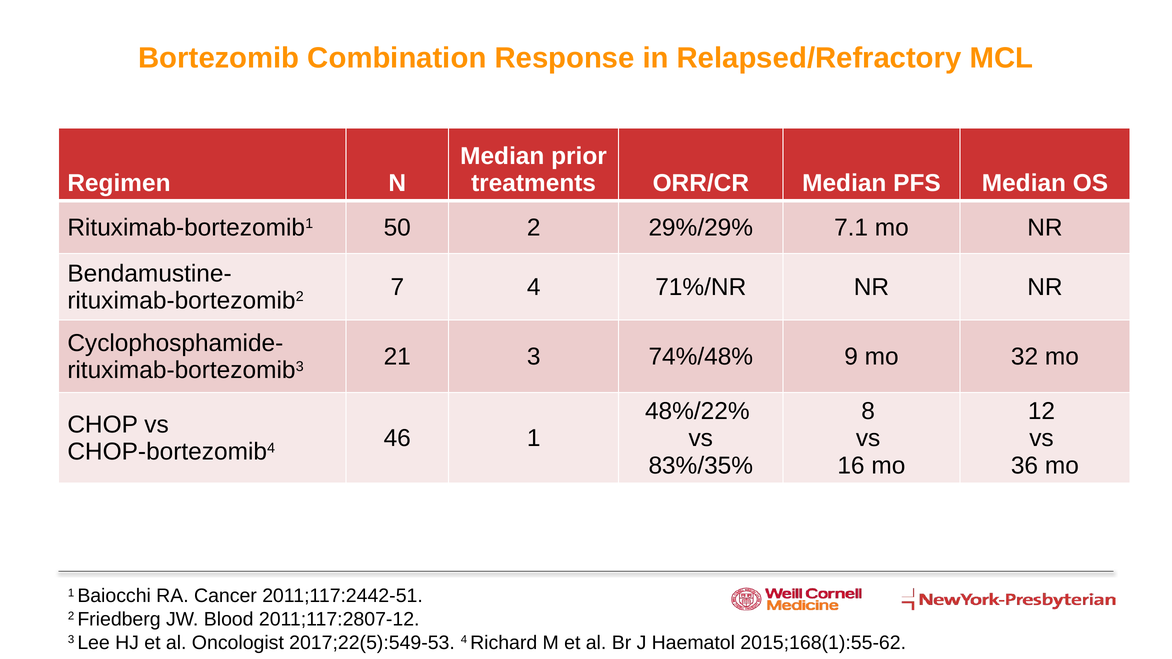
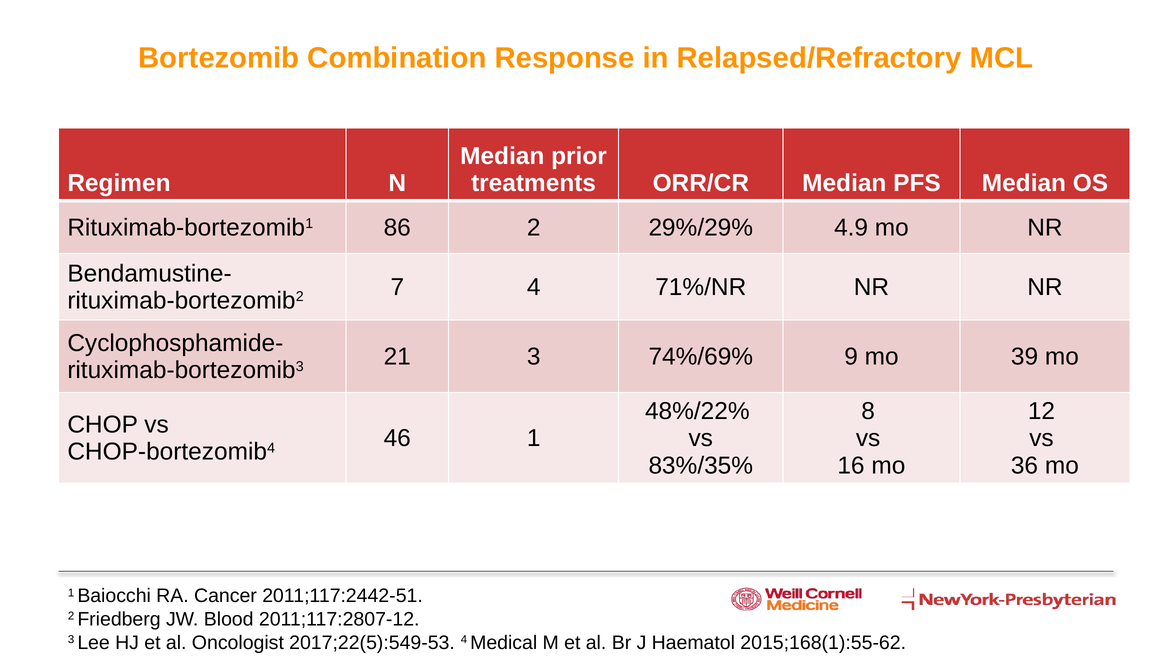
50: 50 -> 86
7.1: 7.1 -> 4.9
74%/48%: 74%/48% -> 74%/69%
32: 32 -> 39
Richard: Richard -> Medical
